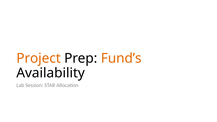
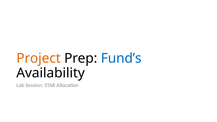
Fund’s colour: orange -> blue
